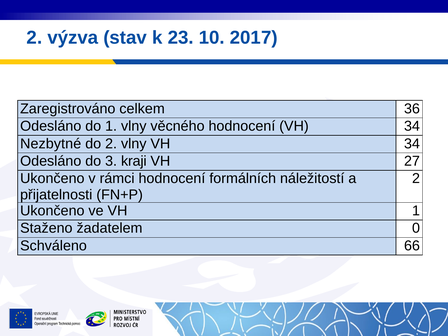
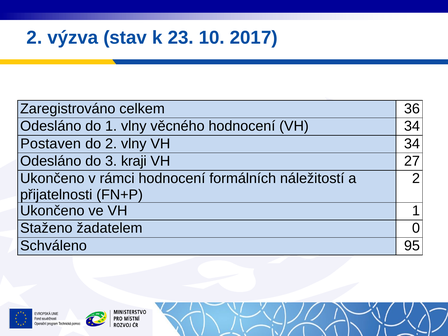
Nezbytné: Nezbytné -> Postaven
66: 66 -> 95
